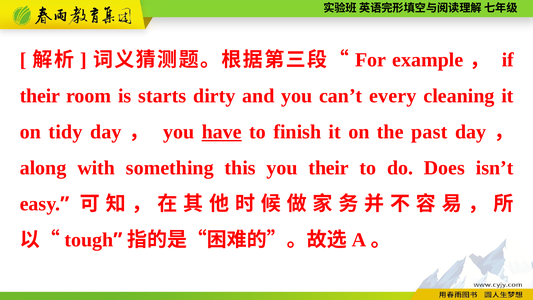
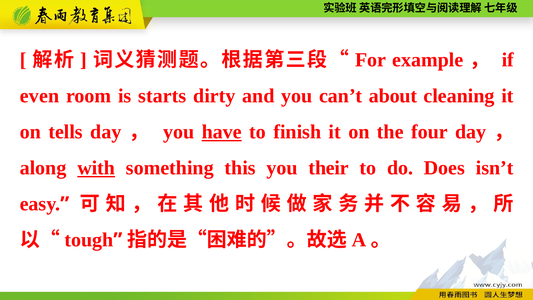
their at (40, 96): their -> even
every: every -> about
tidy: tidy -> tells
past: past -> four
with underline: none -> present
